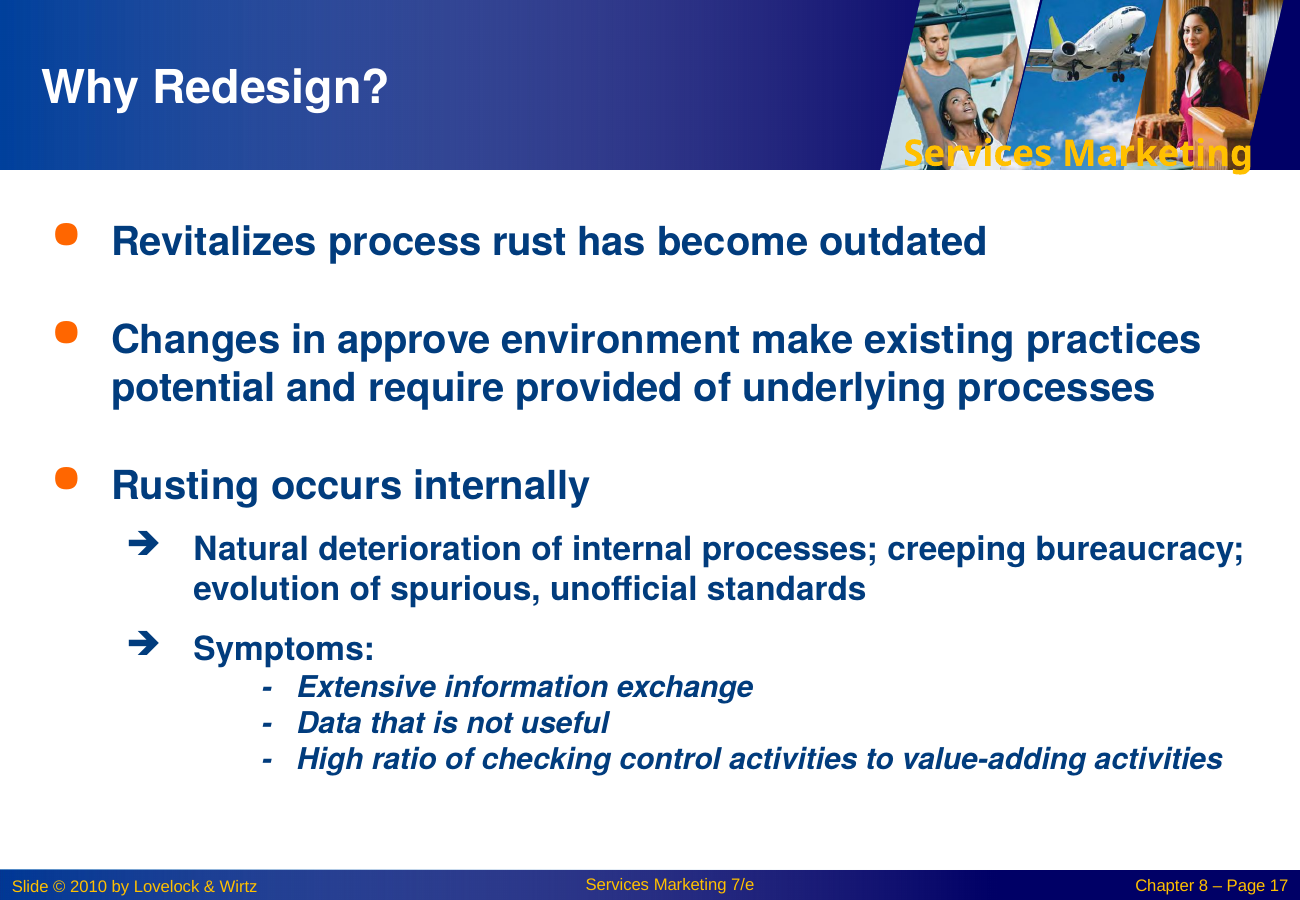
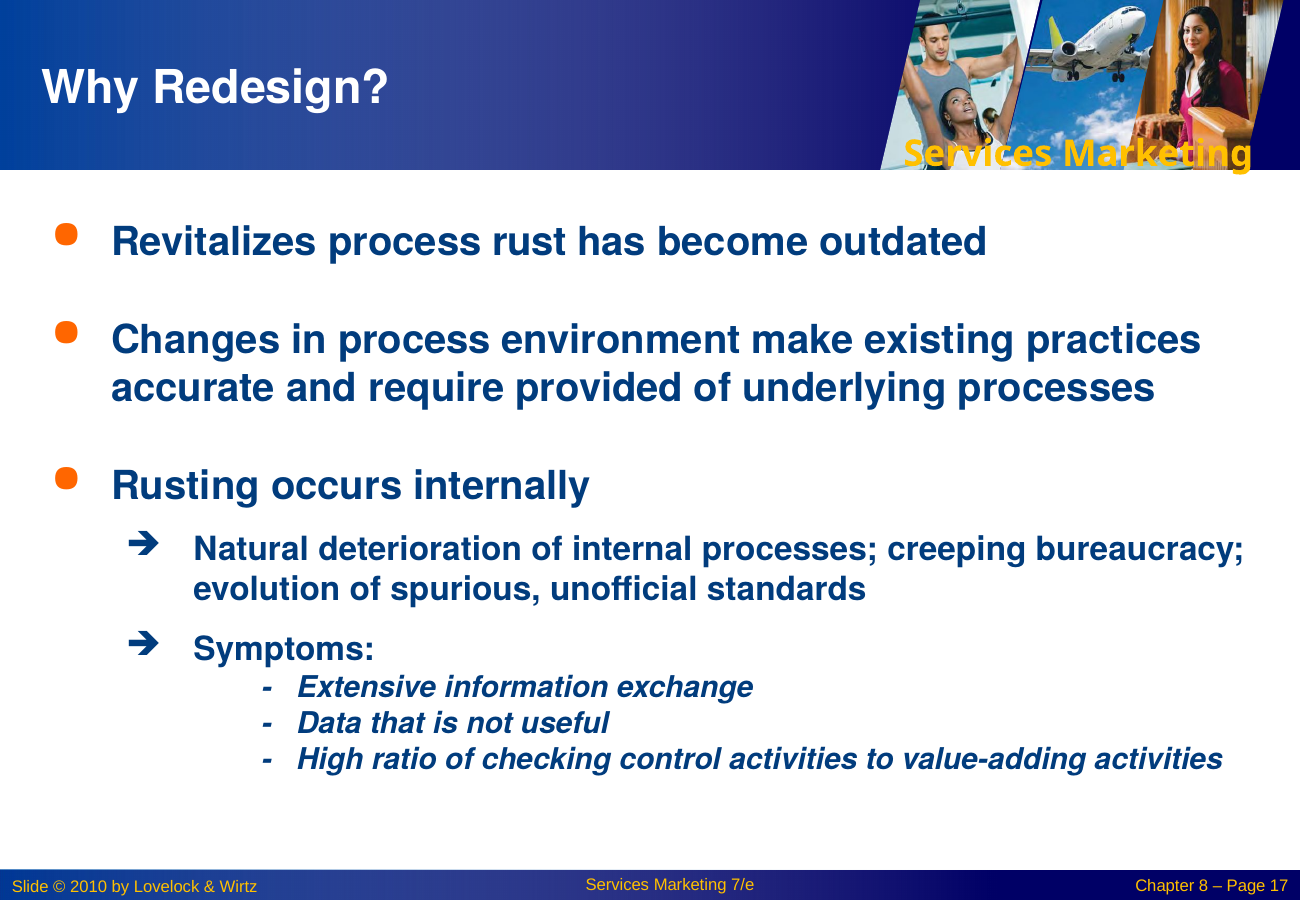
in approve: approve -> process
potential: potential -> accurate
